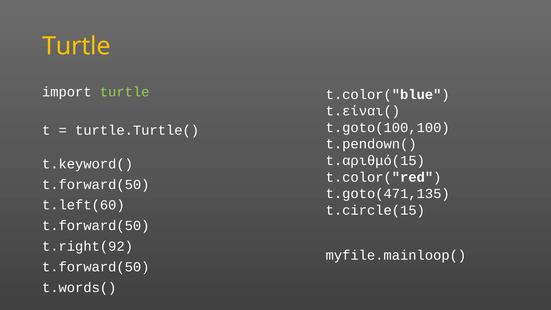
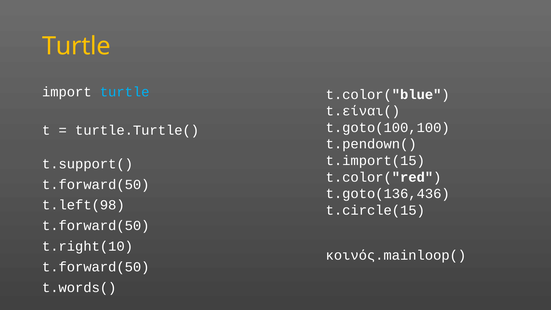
turtle at (125, 92) colour: light green -> light blue
t.αριθμό(15: t.αριθμό(15 -> t.import(15
t.keyword(: t.keyword( -> t.support(
t.goto(471,135: t.goto(471,135 -> t.goto(136,436
t.left(60: t.left(60 -> t.left(98
t.right(92: t.right(92 -> t.right(10
myfile.mainloop(: myfile.mainloop( -> κοινός.mainloop(
